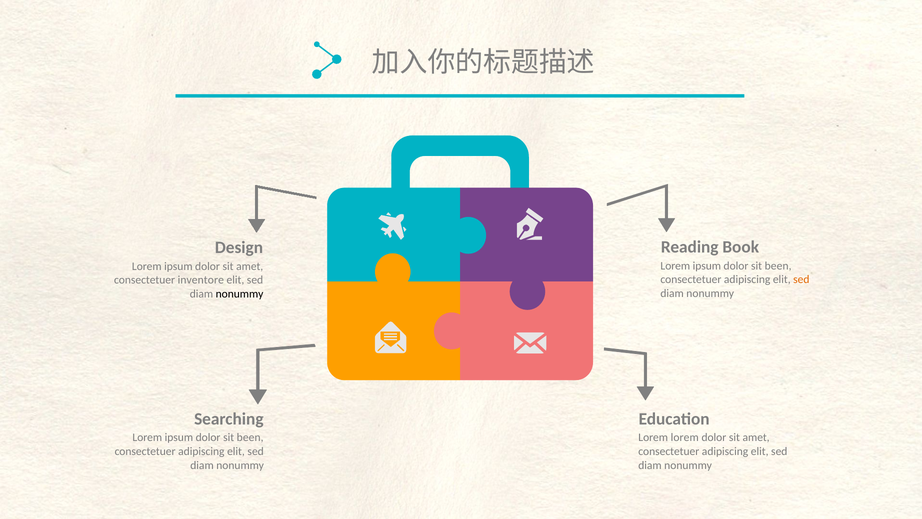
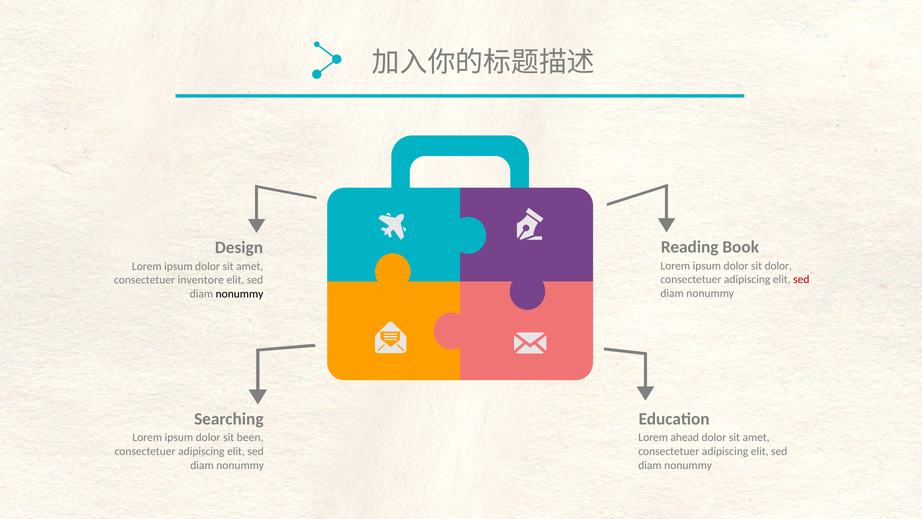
been at (778, 266): been -> dolor
sed at (801, 280) colour: orange -> red
Lorem lorem: lorem -> ahead
